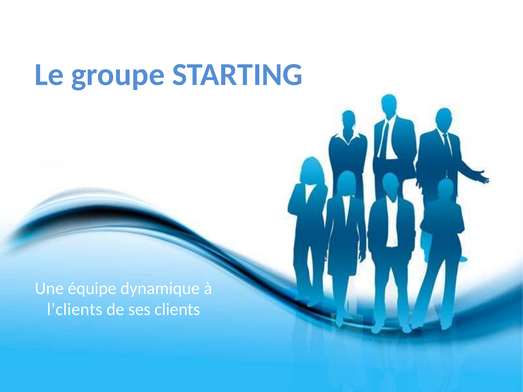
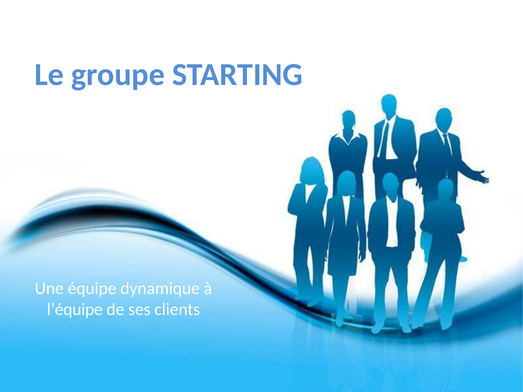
l’clients: l’clients -> l’équipe
